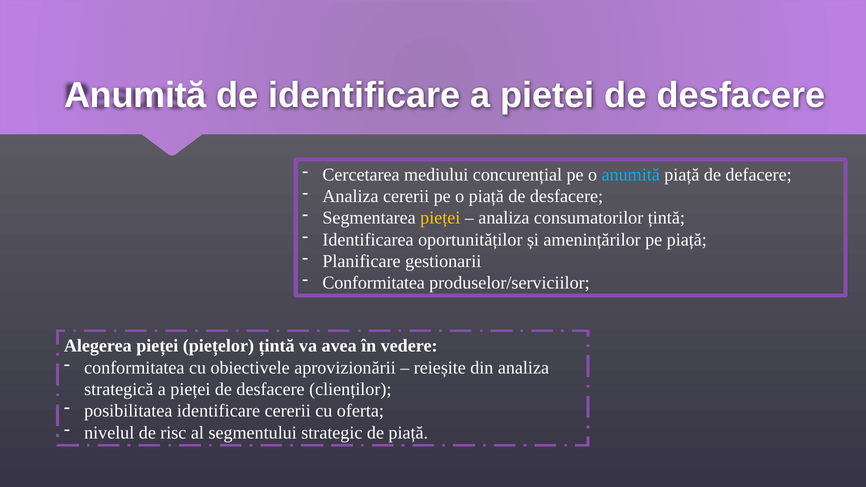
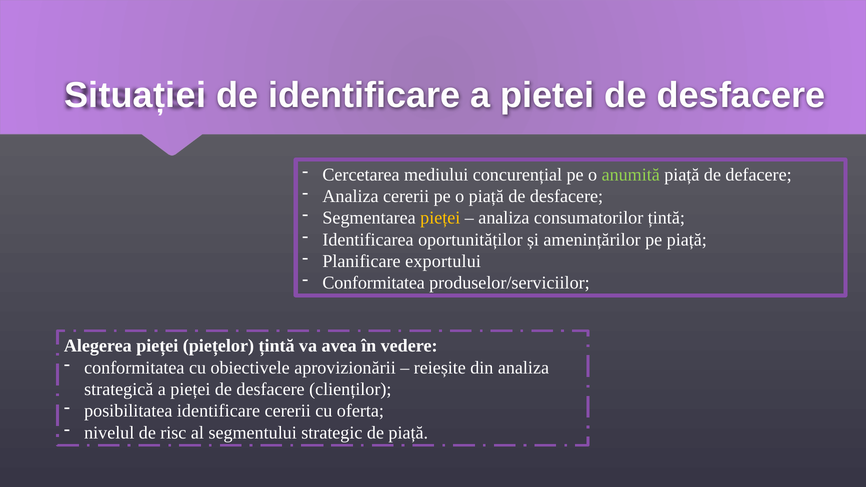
Anumită at (135, 96): Anumită -> Situației
anumită at (631, 175) colour: light blue -> light green
gestionarii: gestionarii -> exportului
